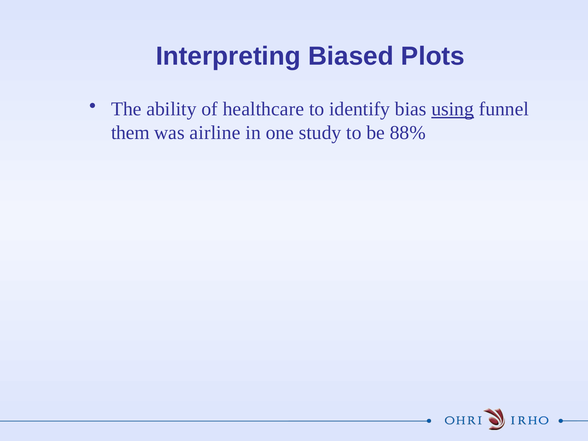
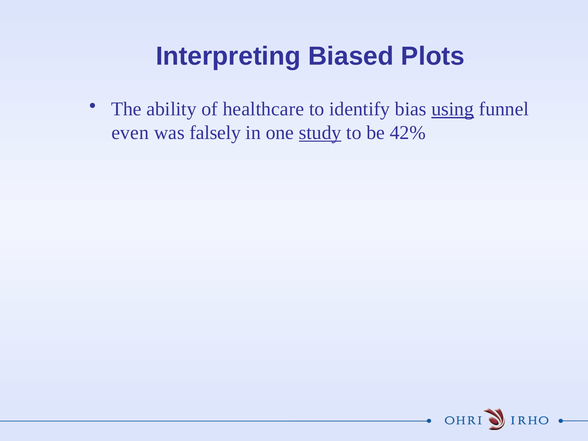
them: them -> even
airline: airline -> falsely
study underline: none -> present
88%: 88% -> 42%
